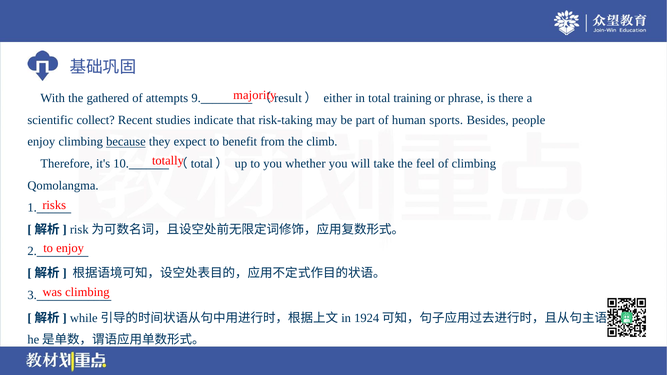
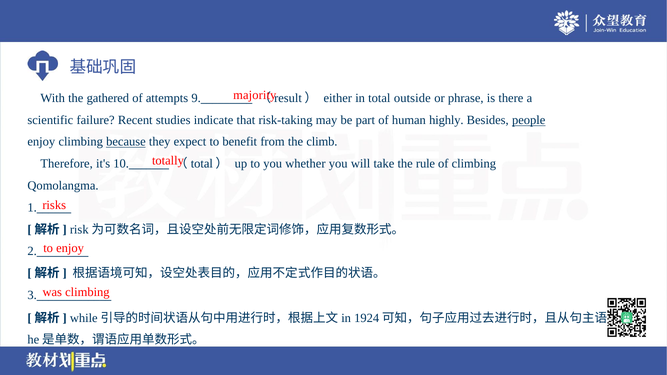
training: training -> outside
collect: collect -> failure
sports: sports -> highly
people underline: none -> present
feel: feel -> rule
